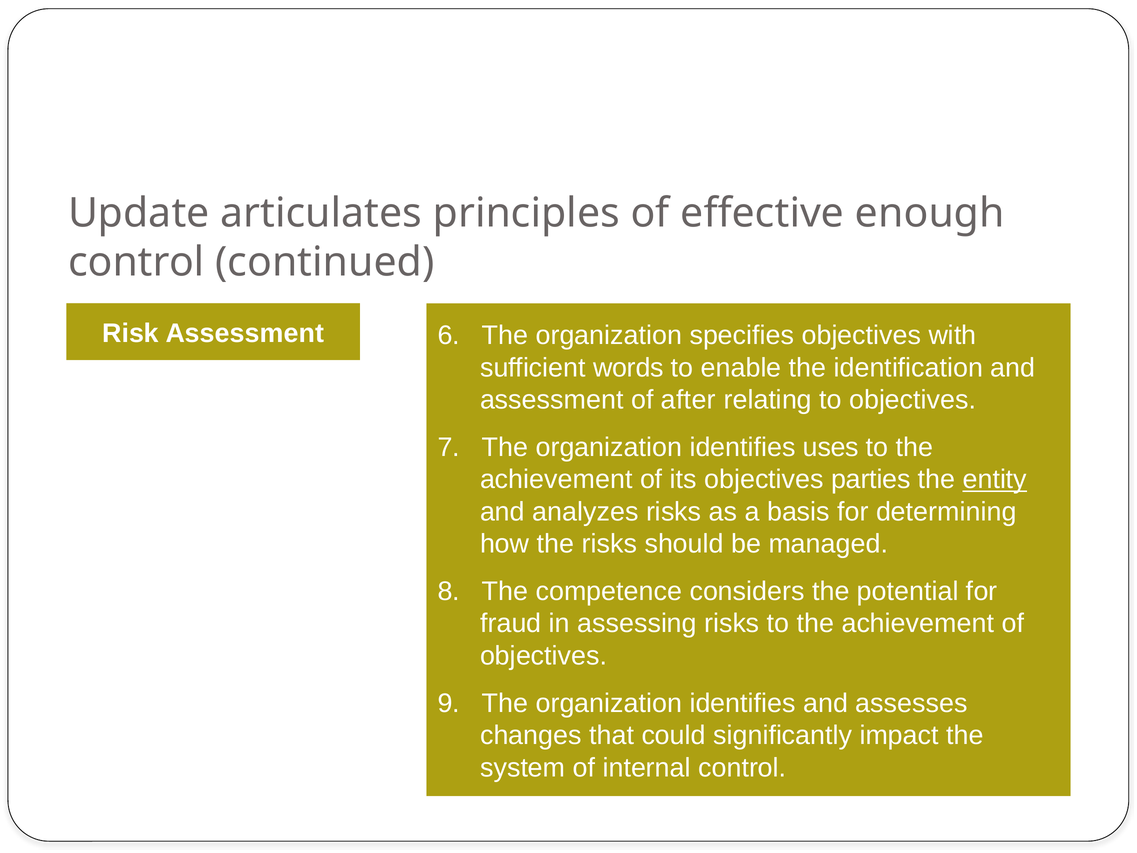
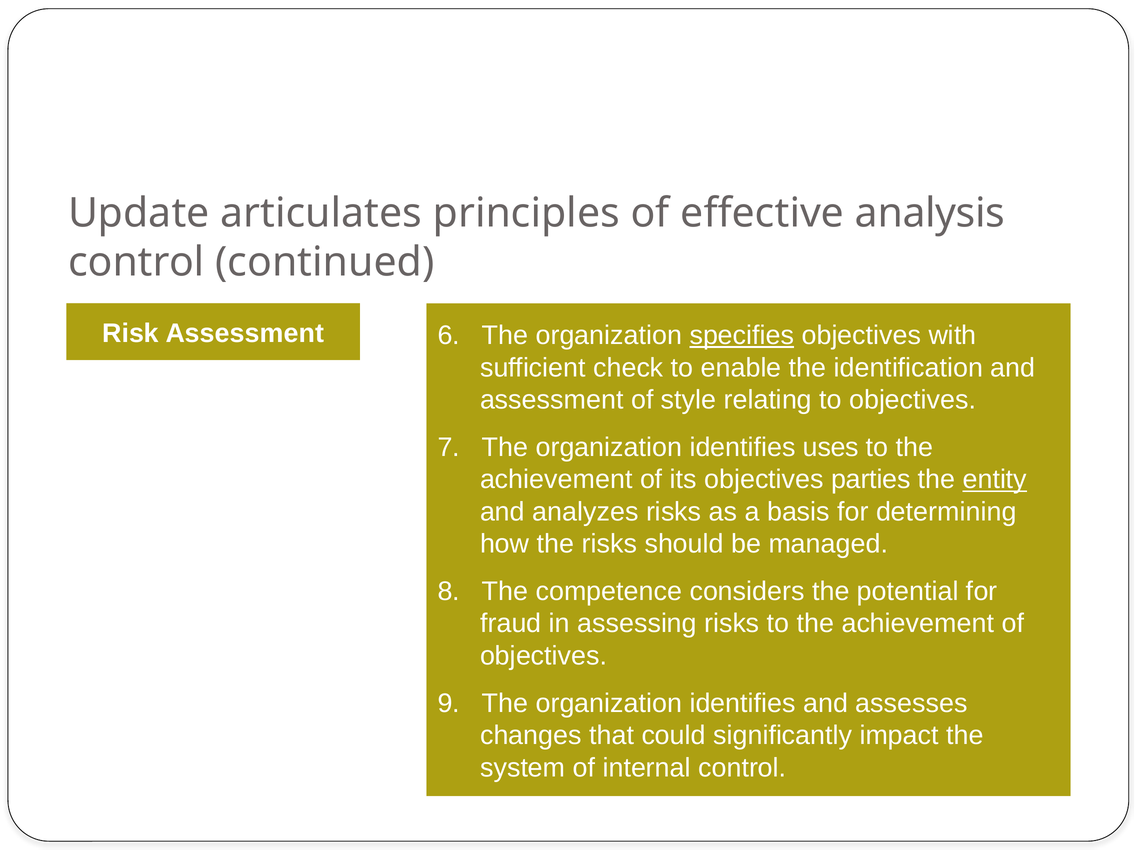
enough: enough -> analysis
specifies underline: none -> present
words: words -> check
after: after -> style
